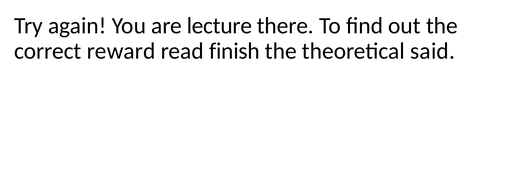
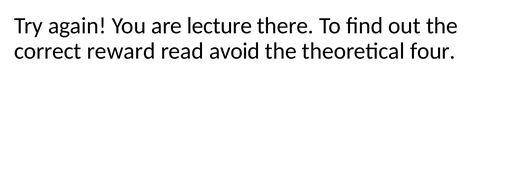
finish: finish -> avoid
said: said -> four
